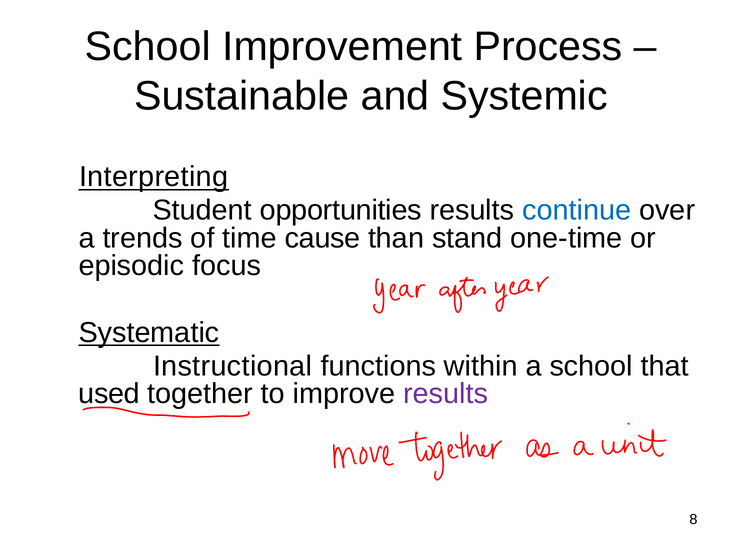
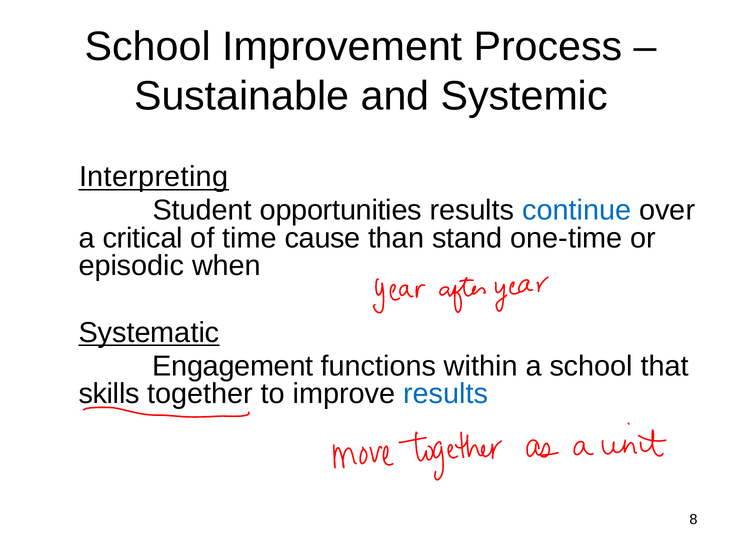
trends: trends -> critical
focus: focus -> when
Instructional: Instructional -> Engagement
used: used -> skills
results at (446, 394) colour: purple -> blue
